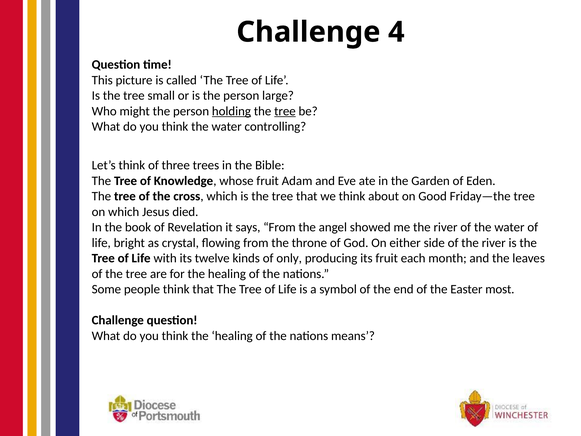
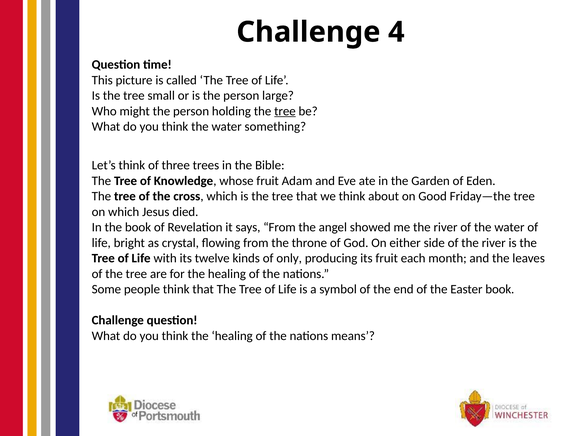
holding underline: present -> none
controlling: controlling -> something
Easter most: most -> book
